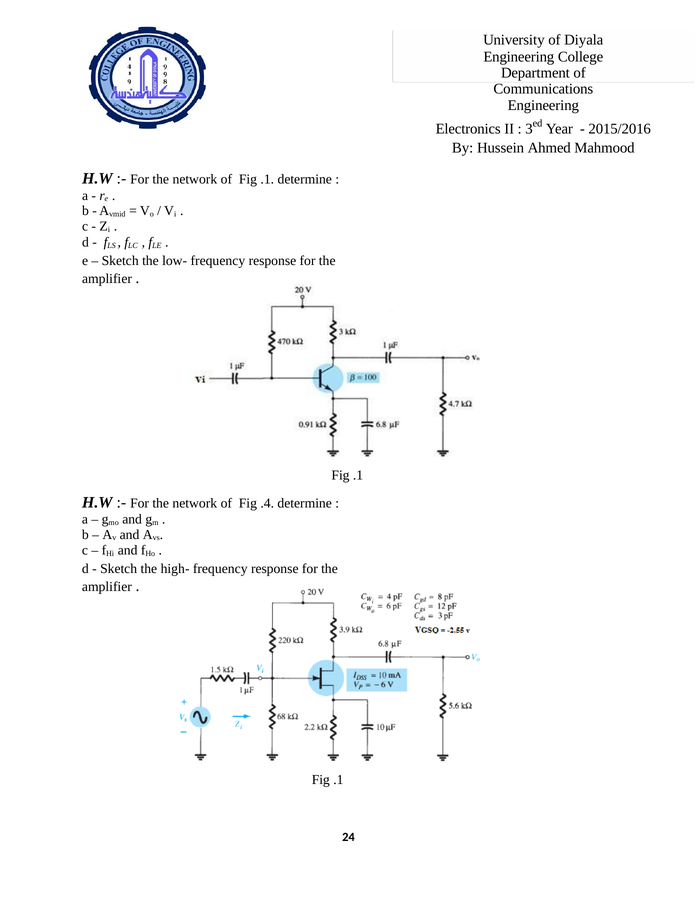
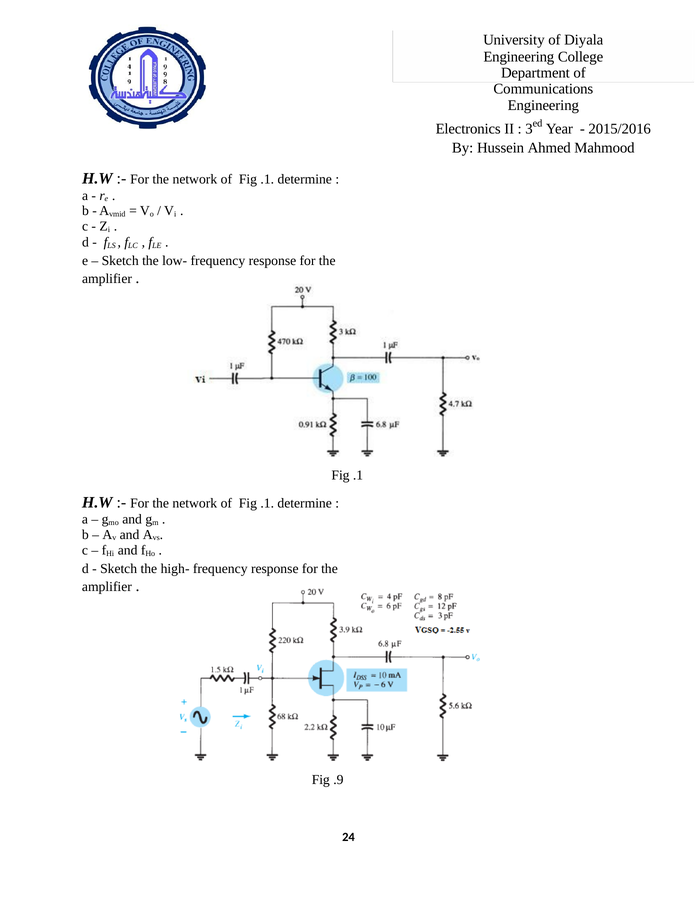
.4 at (267, 504): .4 -> .1
.1 at (338, 781): .1 -> .9
